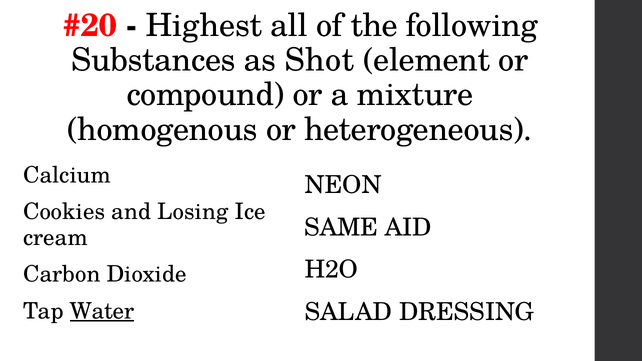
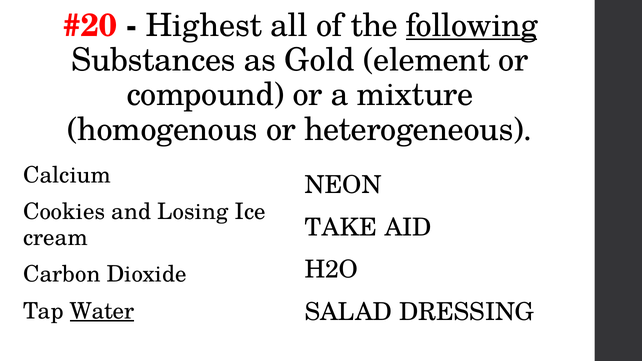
following underline: none -> present
Shot: Shot -> Gold
SAME: SAME -> TAKE
